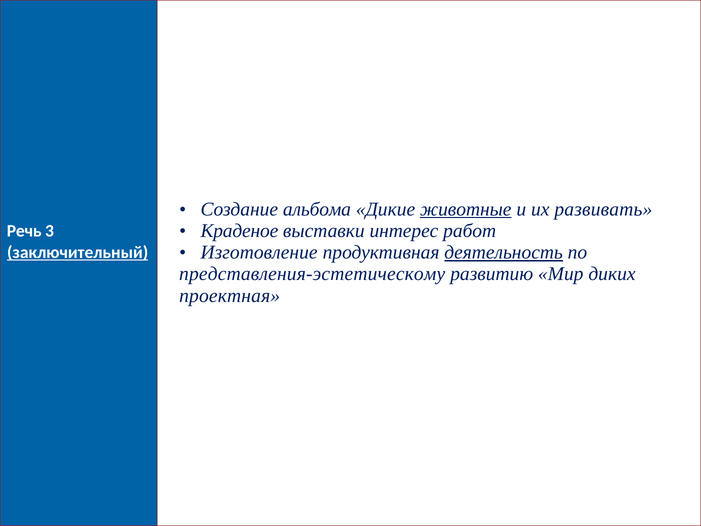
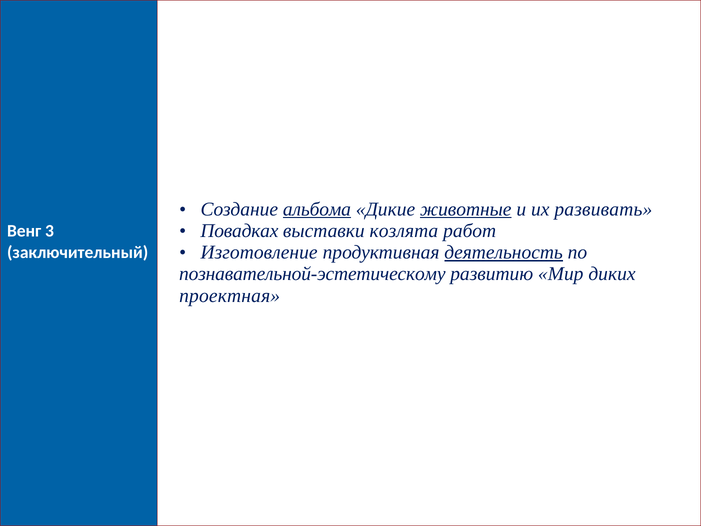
альбома underline: none -> present
Краденое: Краденое -> Повадках
интерес: интерес -> козлята
Речь: Речь -> Венг
заключительный underline: present -> none
представления-эстетическому: представления-эстетическому -> познавательной-эстетическому
